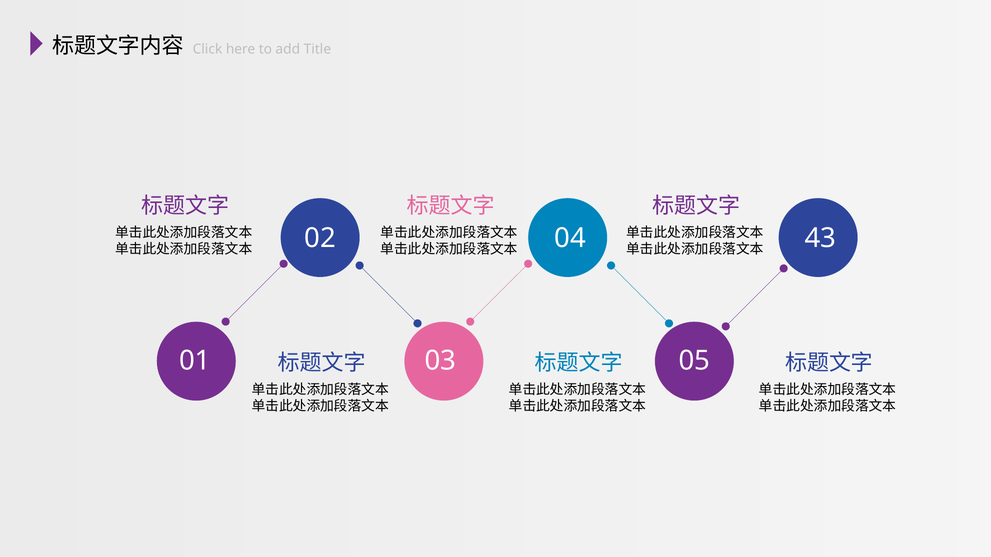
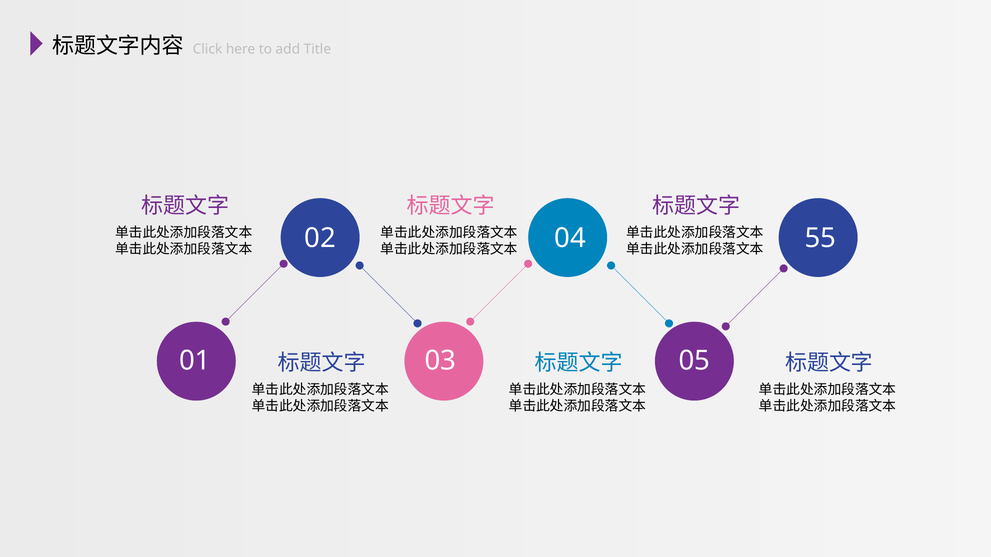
43: 43 -> 55
